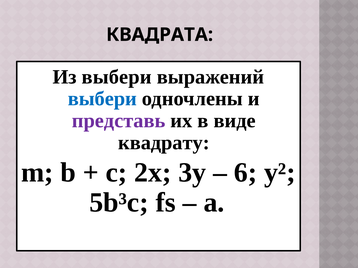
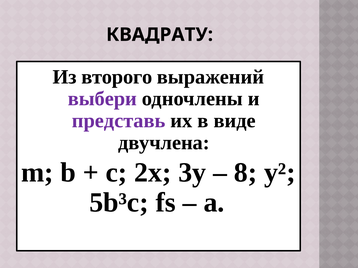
КВАДРАТА: КВАДРАТА -> КВАДРАТУ
Из выбери: выбери -> второго
выбери at (102, 99) colour: blue -> purple
квадрату: квадрату -> двучлена
6: 6 -> 8
